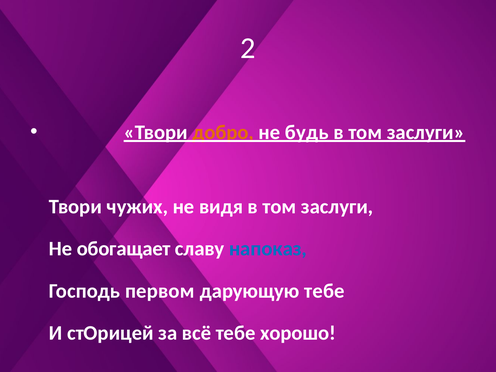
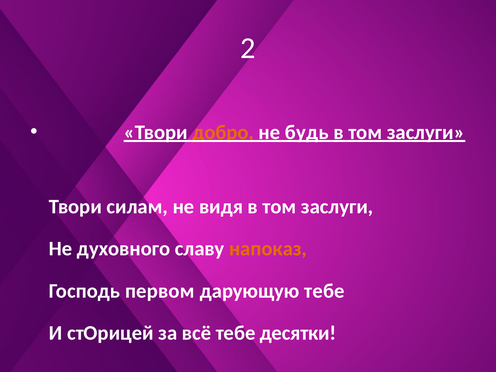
чужих: чужих -> силам
обогащает: обогащает -> духовного
напоказ colour: blue -> orange
хорошо: хорошо -> десятки
